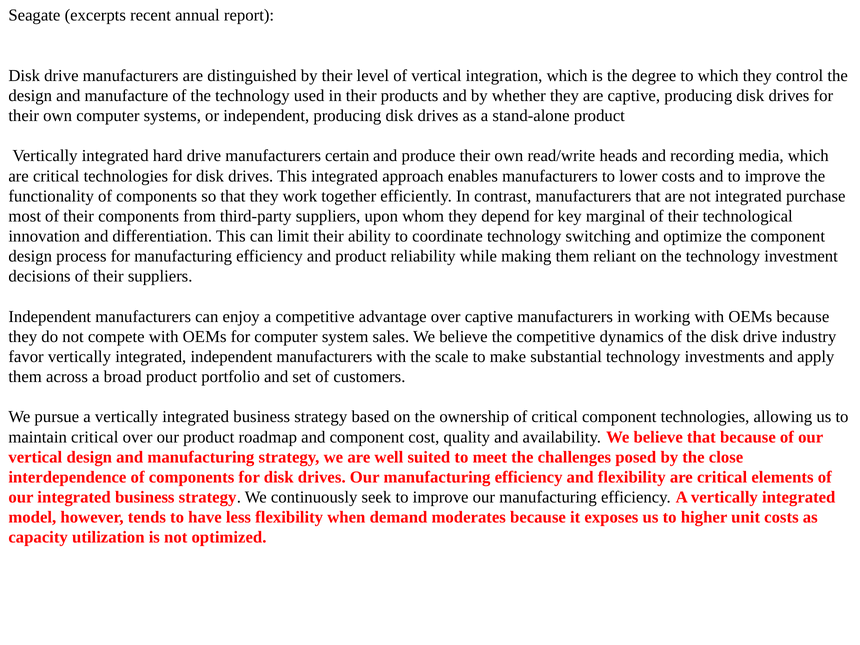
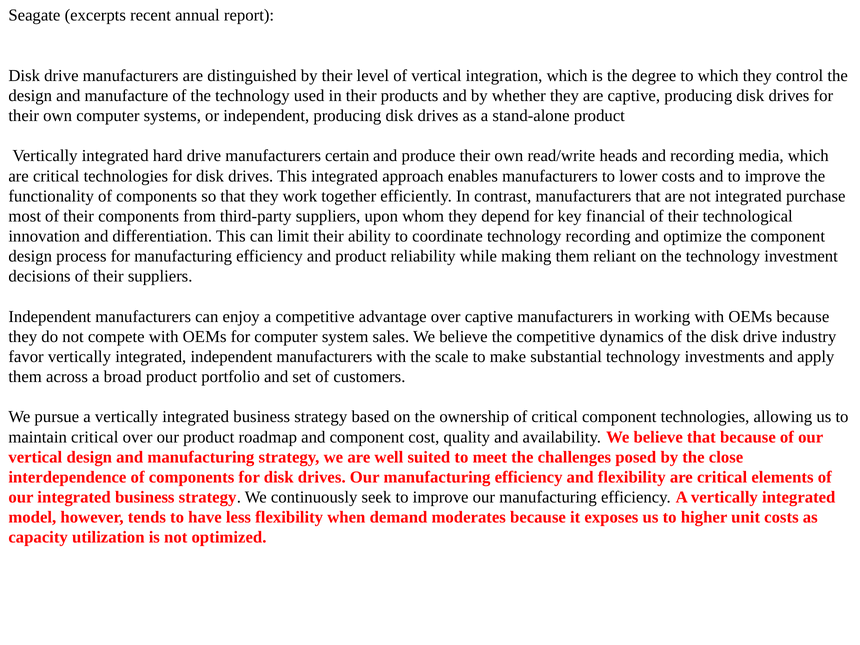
marginal: marginal -> financial
technology switching: switching -> recording
